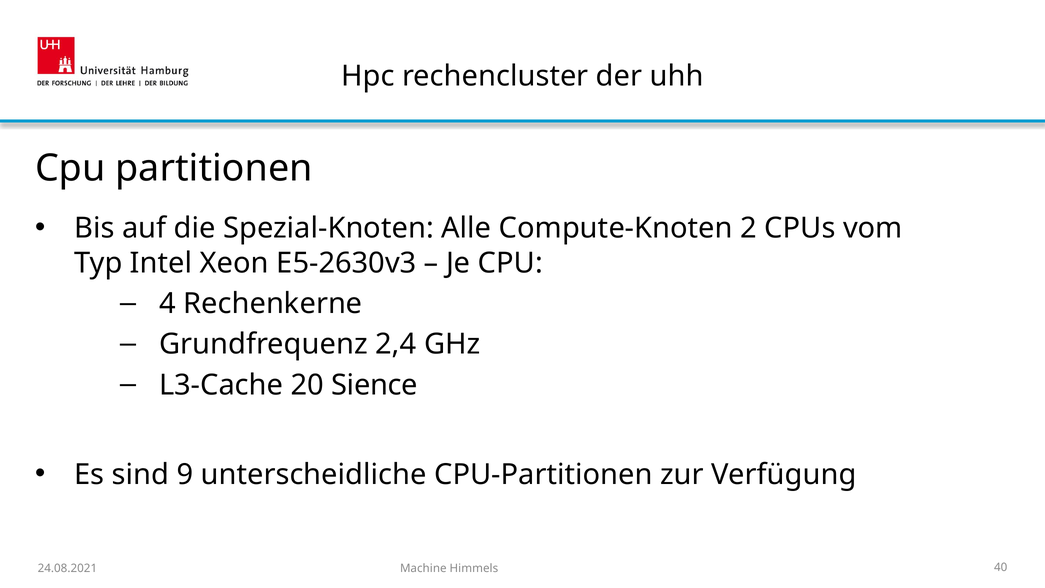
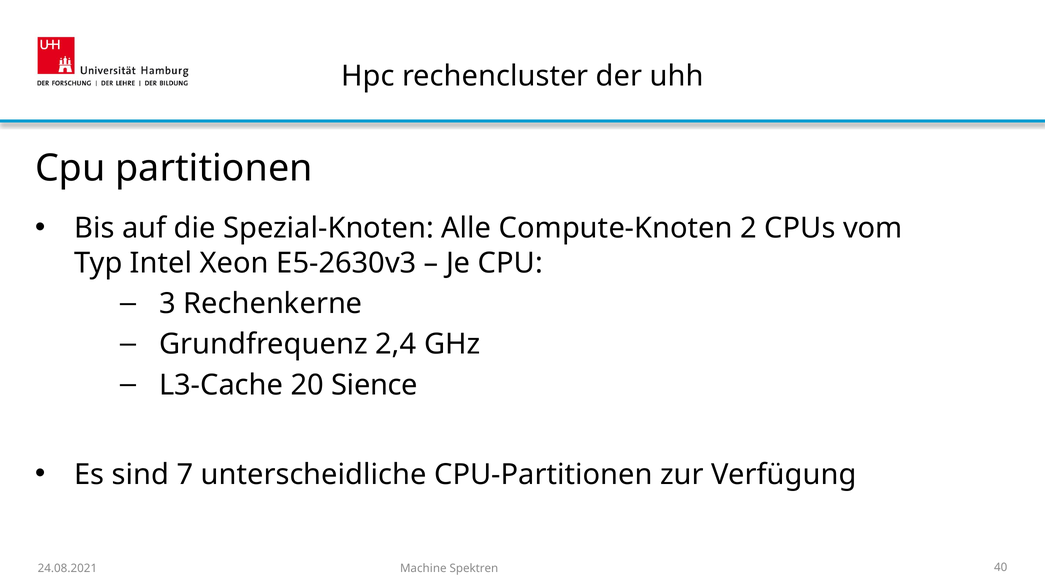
4: 4 -> 3
9: 9 -> 7
Himmels: Himmels -> Spektren
